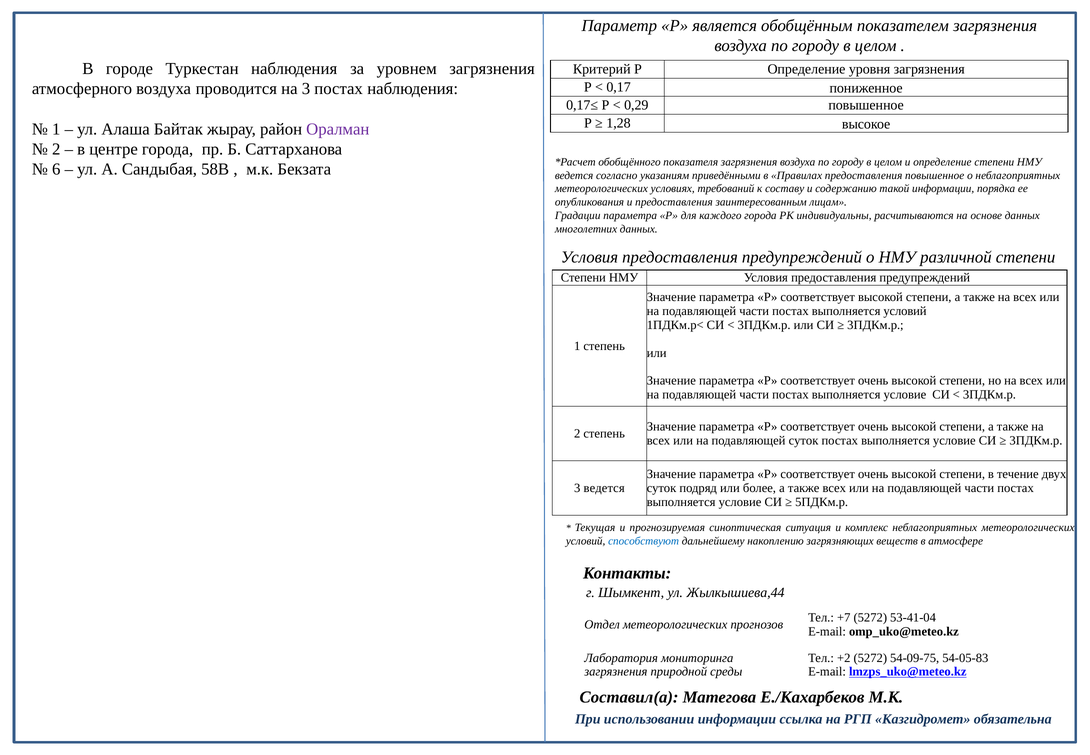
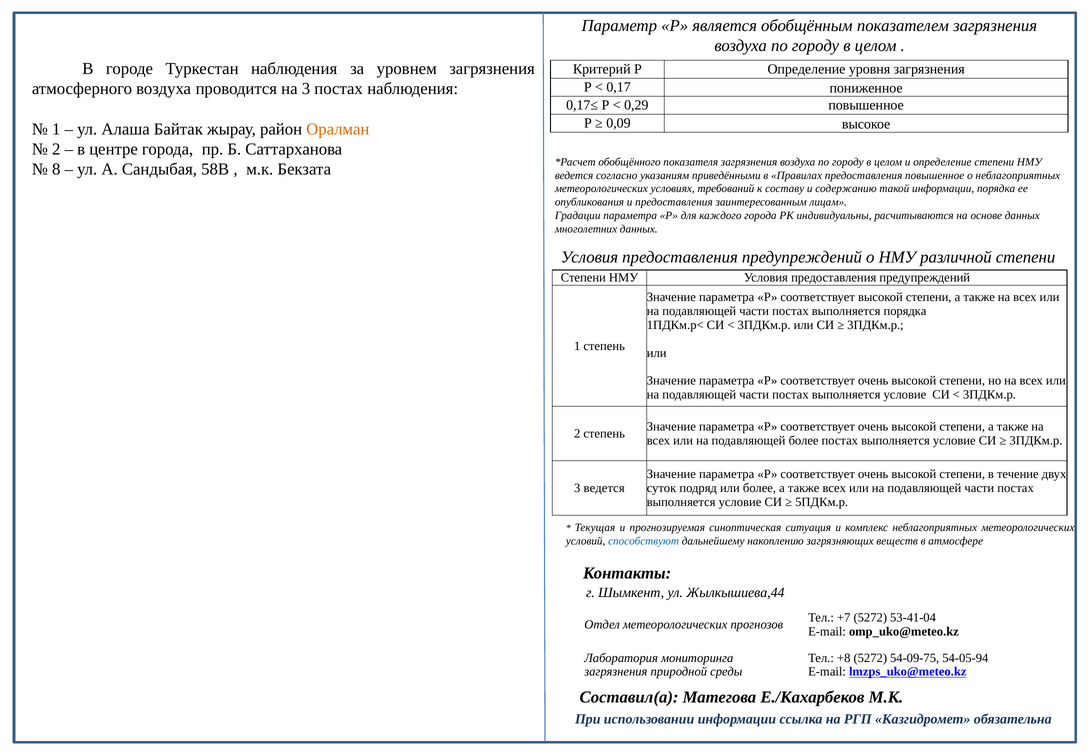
1,28: 1,28 -> 0,09
Оралман colour: purple -> orange
6: 6 -> 8
выполняется условий: условий -> порядка
подавляющей суток: суток -> более
+2: +2 -> +8
54-05-83: 54-05-83 -> 54-05-94
